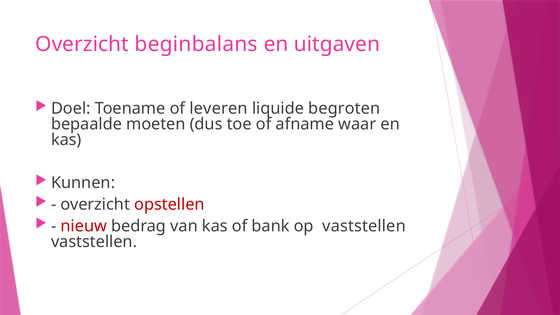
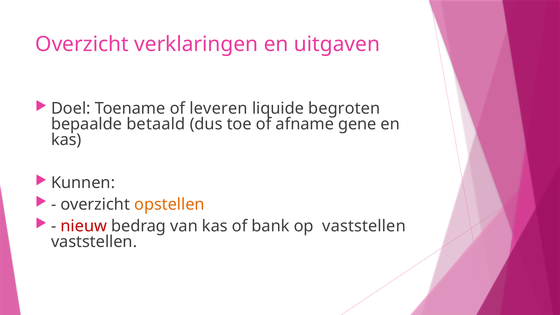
beginbalans: beginbalans -> verklaringen
moeten: moeten -> betaald
waar: waar -> gene
opstellen colour: red -> orange
